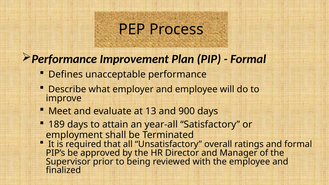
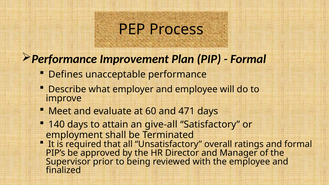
13: 13 -> 60
900: 900 -> 471
189: 189 -> 140
year-all: year-all -> give-all
